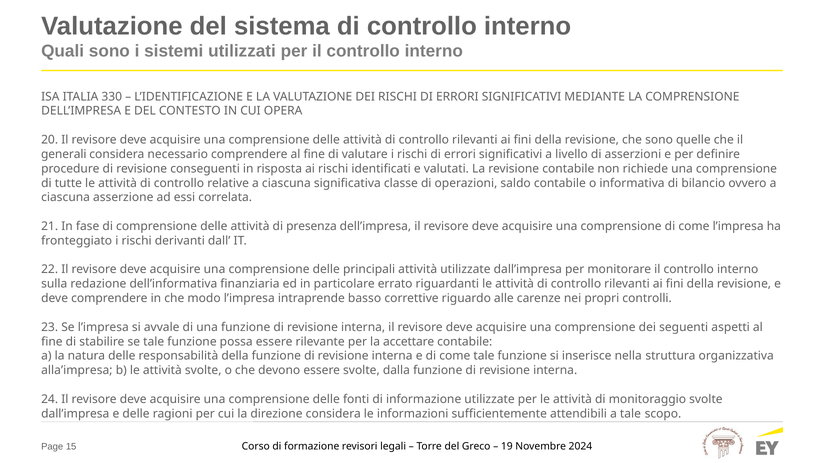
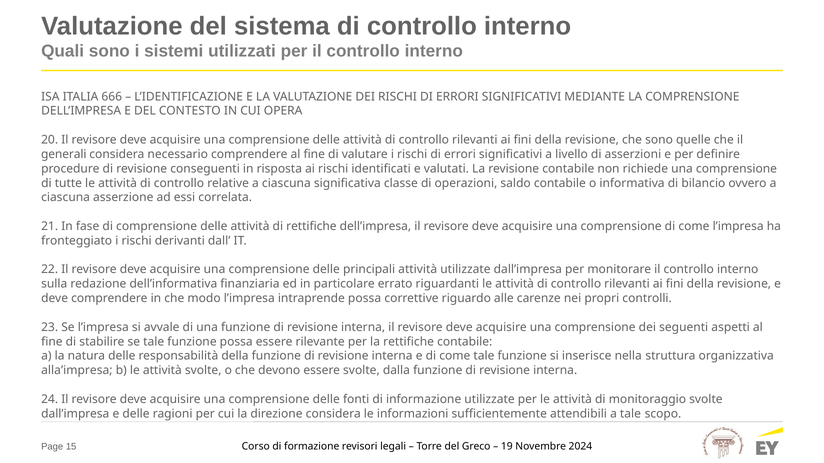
330: 330 -> 666
di presenza: presenza -> rettifiche
intraprende basso: basso -> possa
la accettare: accettare -> rettifiche
